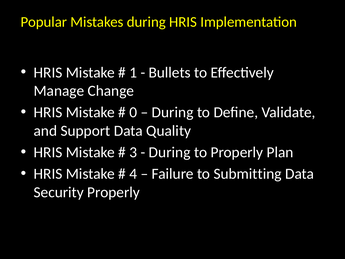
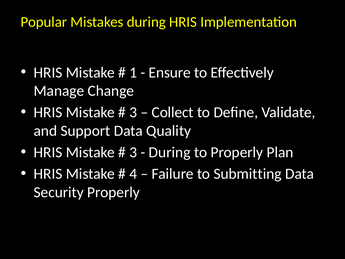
Bullets: Bullets -> Ensure
0 at (133, 112): 0 -> 3
During at (173, 112): During -> Collect
